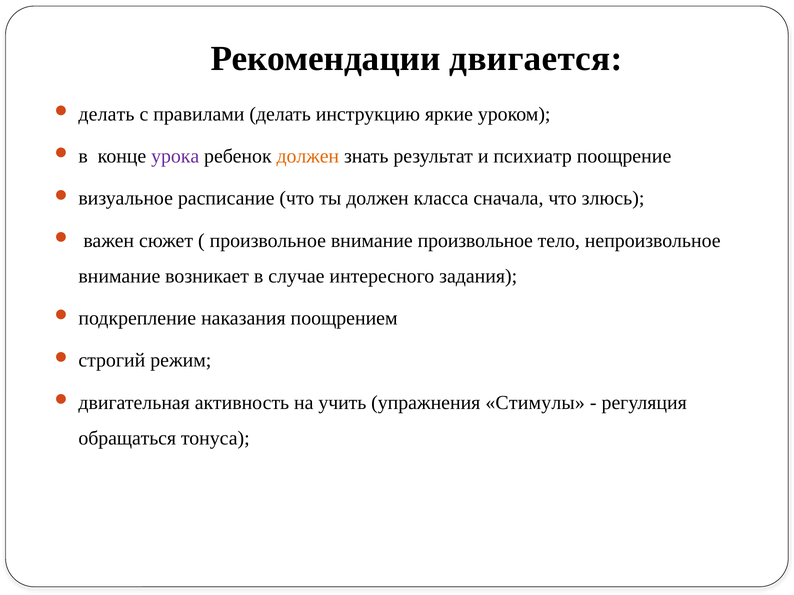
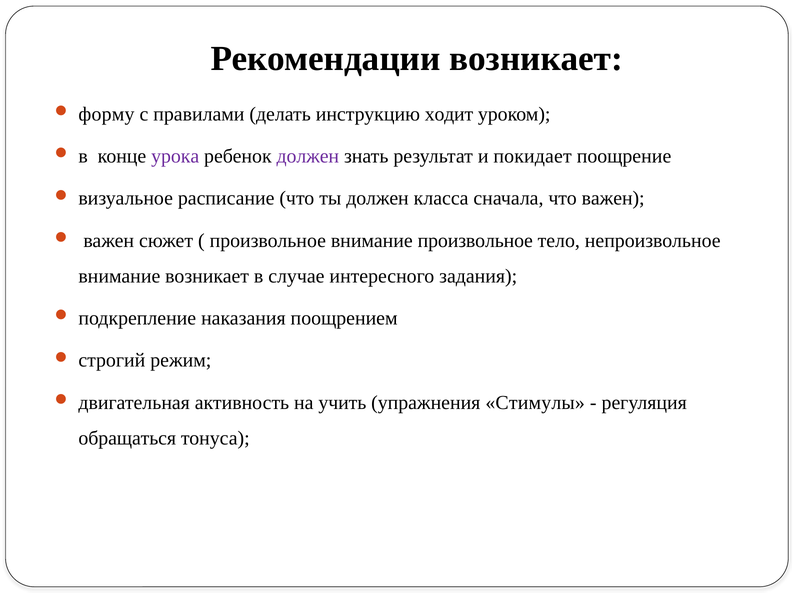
Рекомендации двигается: двигается -> возникает
делать at (107, 114): делать -> форму
яркие: яркие -> ходит
должен at (308, 156) colour: orange -> purple
психиатр: психиатр -> покидает
что злюсь: злюсь -> важен
